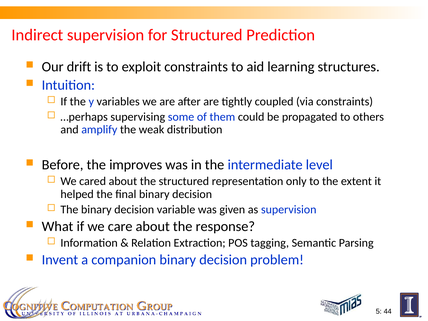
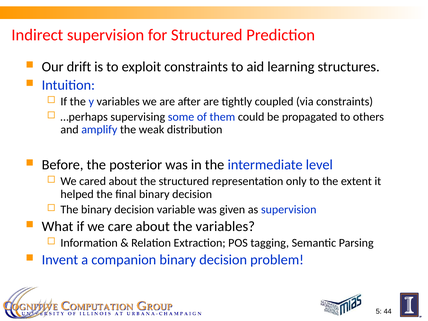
improves: improves -> posterior
the response: response -> variables
